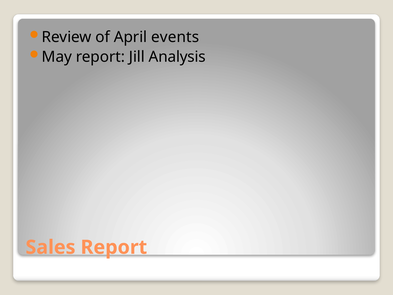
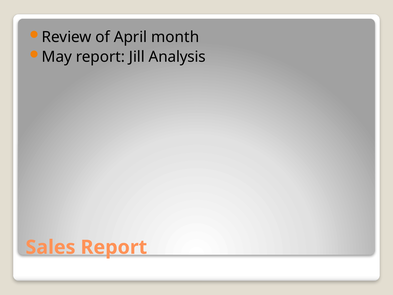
events: events -> month
